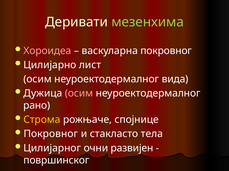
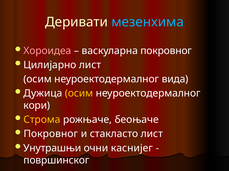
мезенхима colour: light green -> light blue
осим at (79, 94) colour: pink -> yellow
рано: рано -> кори
спојнице: спојнице -> беоњаче
стакласто тела: тела -> лист
Цилијарног: Цилијарног -> Унутрашњи
развијен: развијен -> каснијег
